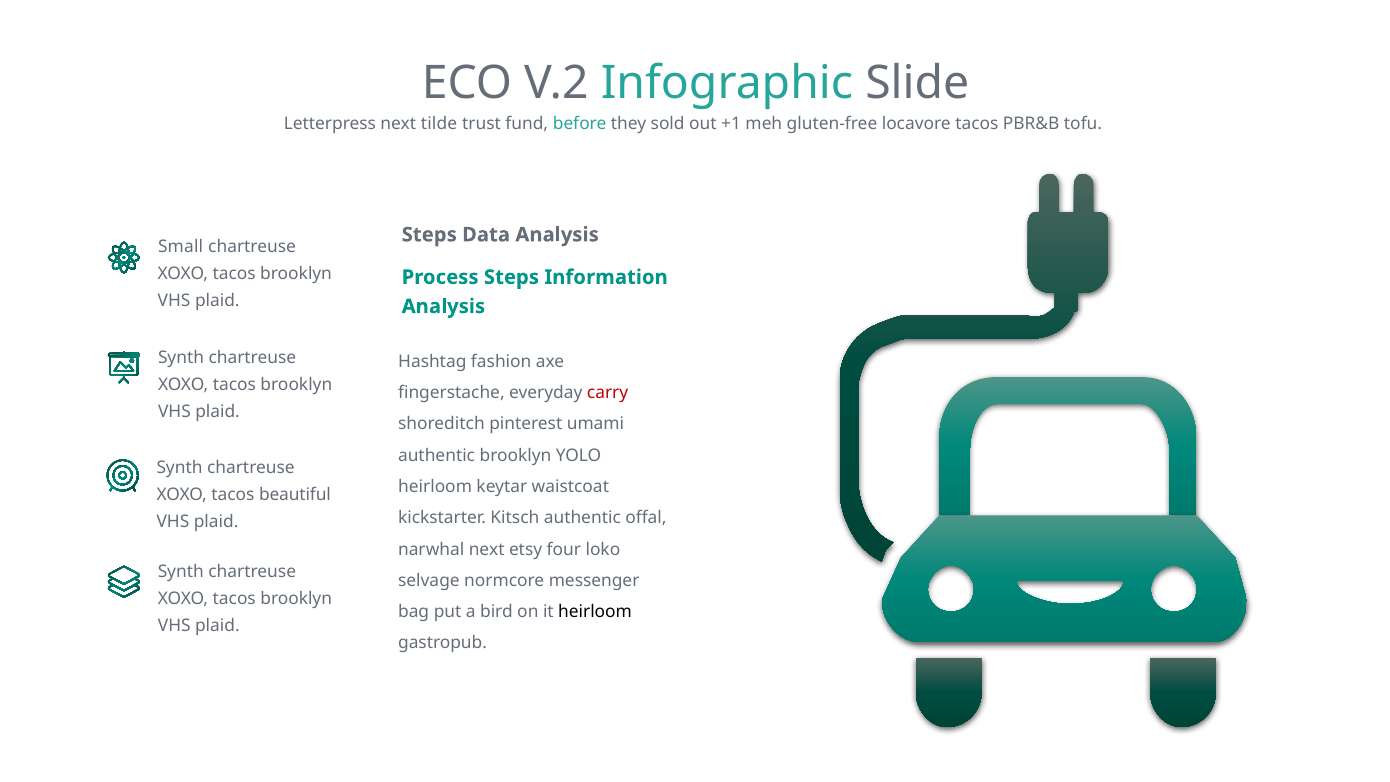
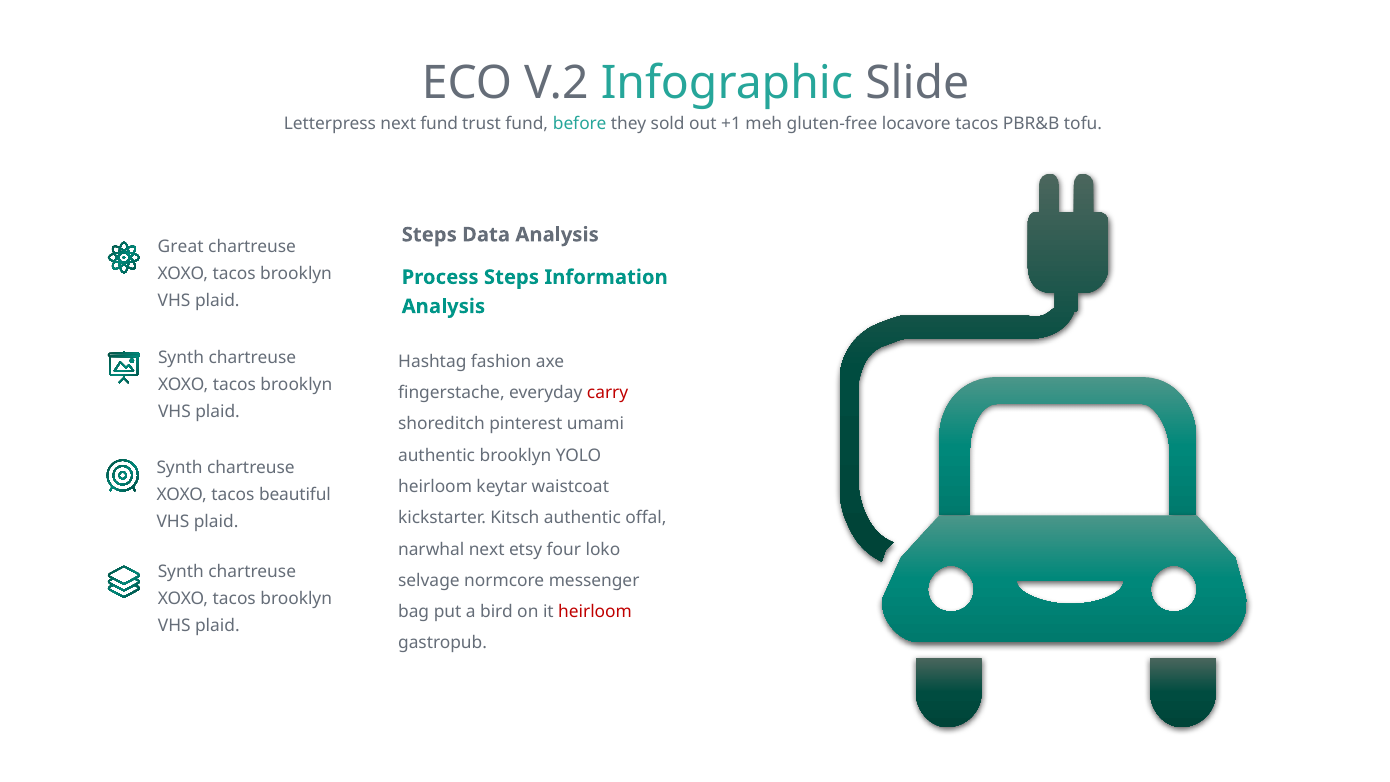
next tilde: tilde -> fund
Small: Small -> Great
heirloom at (595, 612) colour: black -> red
